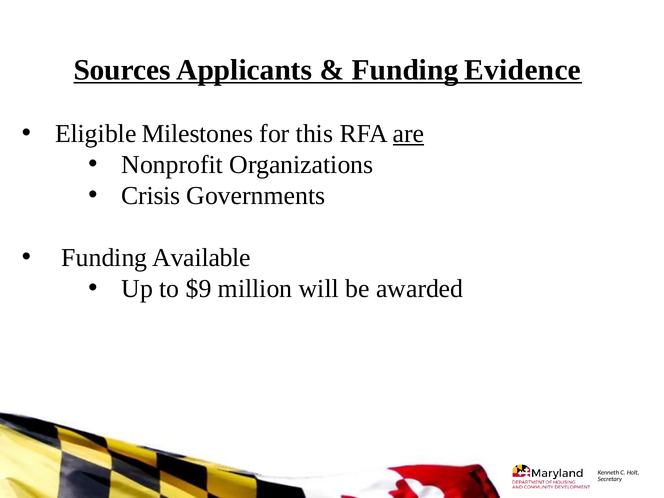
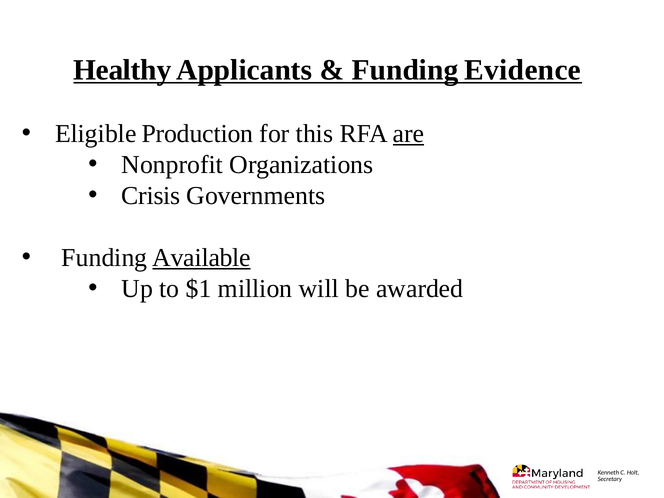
Sources: Sources -> Healthy
Milestones: Milestones -> Production
Available underline: none -> present
$9: $9 -> $1
